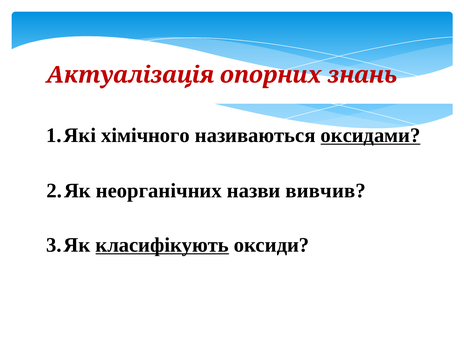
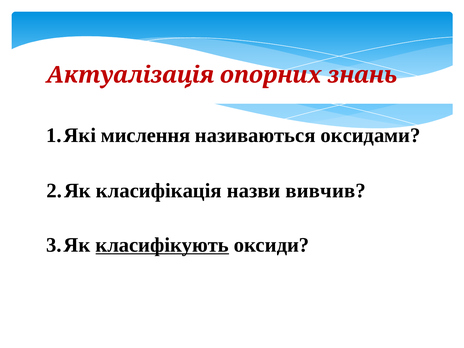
хімічного: хімічного -> мислення
оксидами underline: present -> none
неорганічних: неорганічних -> класифікація
